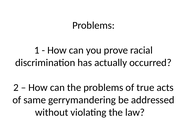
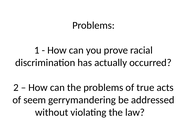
same: same -> seem
